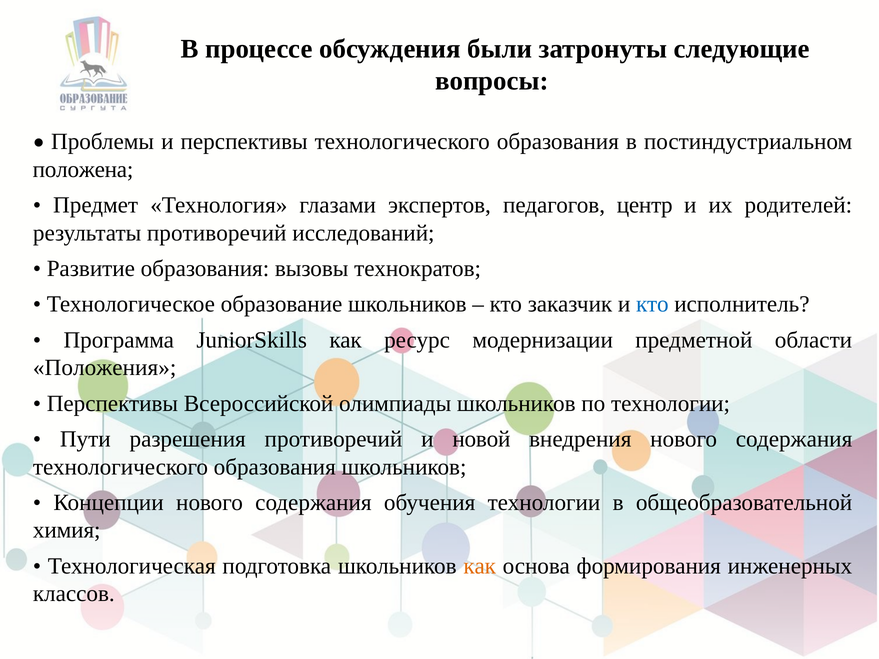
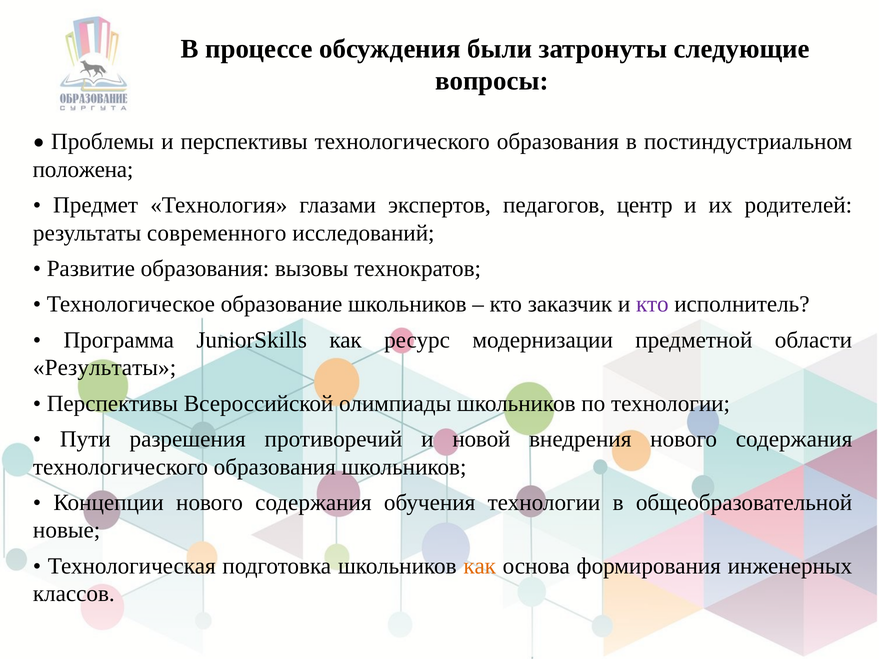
результаты противоречий: противоречий -> современного
кто at (652, 304) colour: blue -> purple
Положения at (105, 368): Положения -> Результаты
химия: химия -> новые
